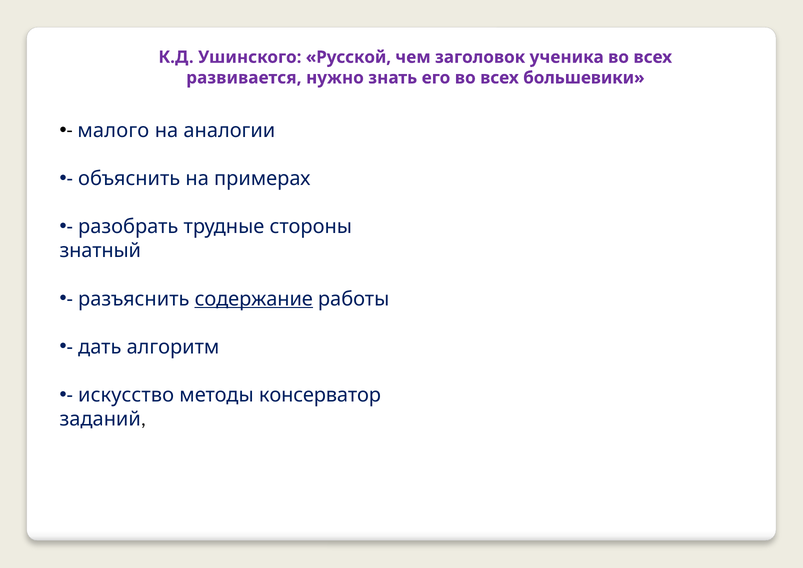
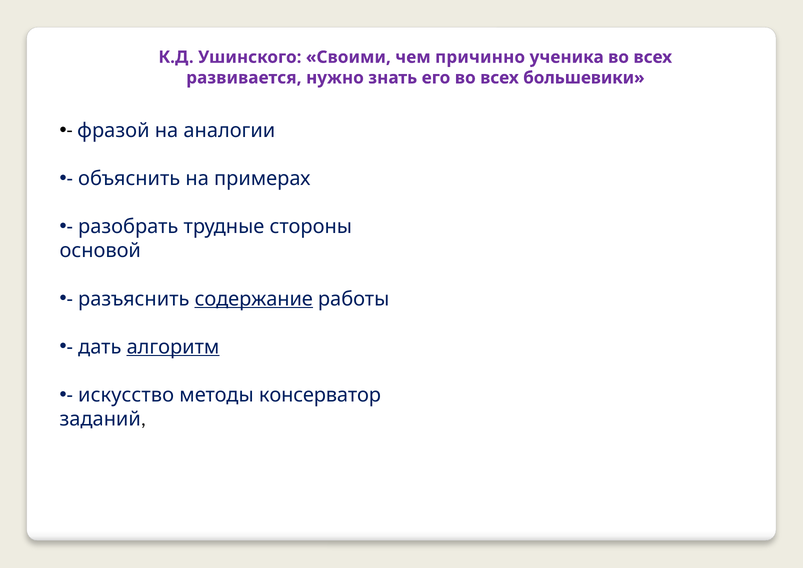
Русской: Русской -> Своими
заголовок: заголовок -> причинно
малого: малого -> фразой
знатный: знатный -> основой
алгоритм underline: none -> present
